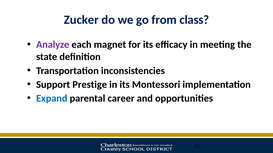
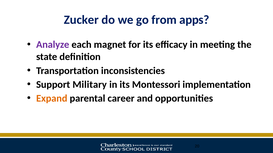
class: class -> apps
Prestige: Prestige -> Military
Expand colour: blue -> orange
